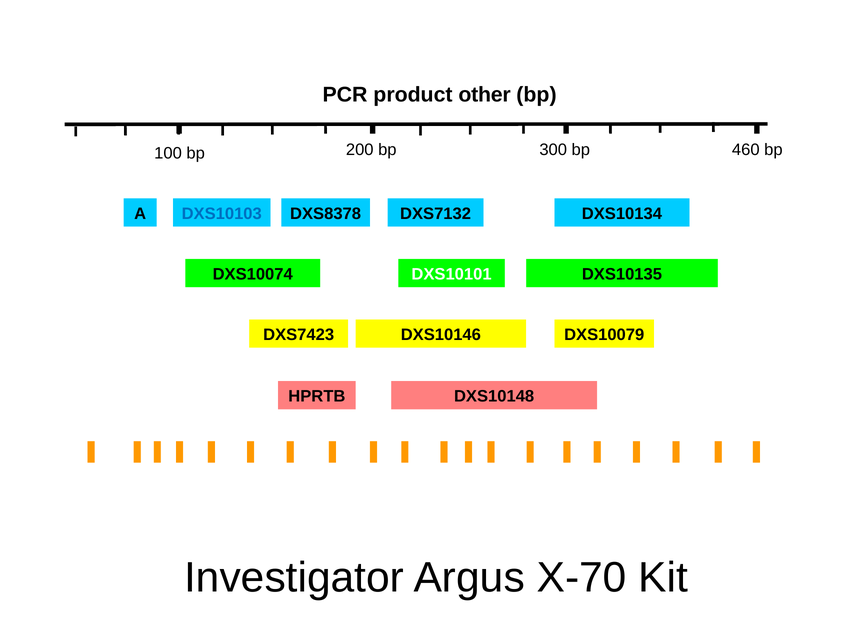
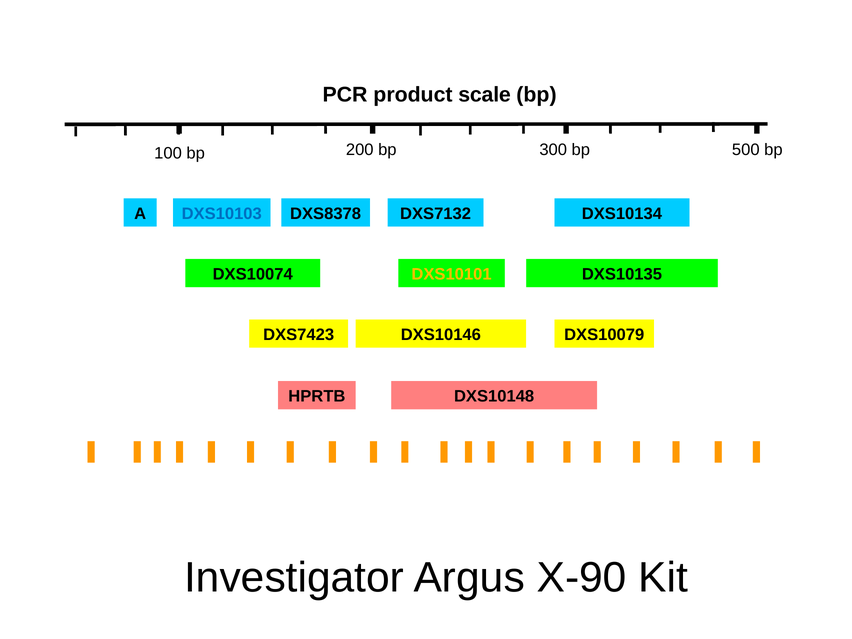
other: other -> scale
460: 460 -> 500
DXS10101 colour: white -> yellow
X-70: X-70 -> X-90
